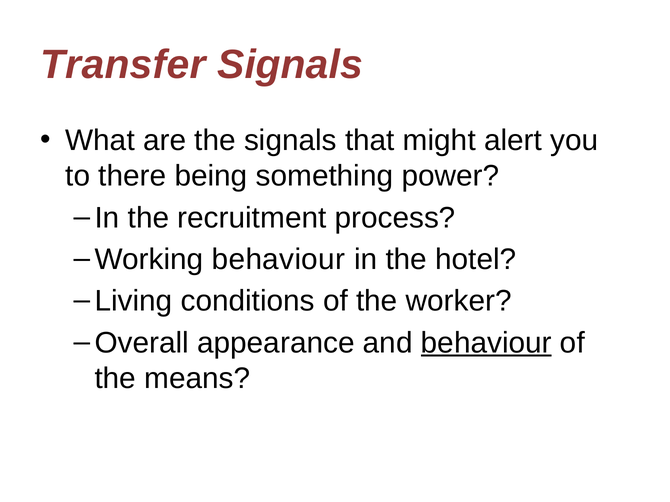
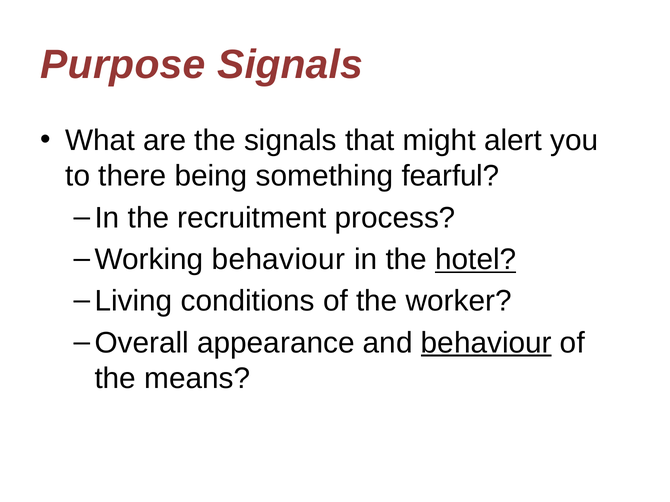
Transfer: Transfer -> Purpose
power: power -> fearful
hotel underline: none -> present
